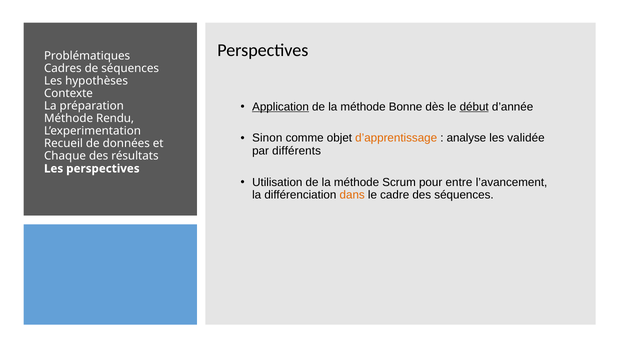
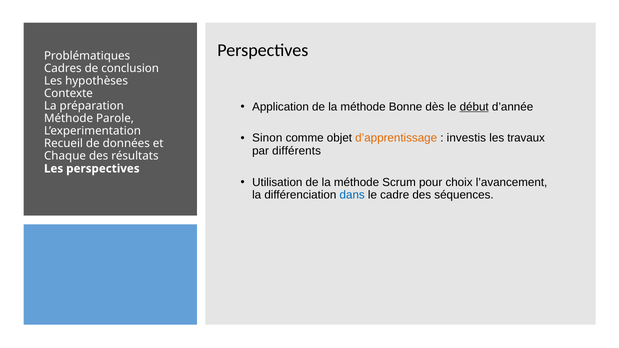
de séquences: séquences -> conclusion
Application underline: present -> none
Rendu: Rendu -> Parole
analyse: analyse -> investis
validée: validée -> travaux
entre: entre -> choix
dans colour: orange -> blue
